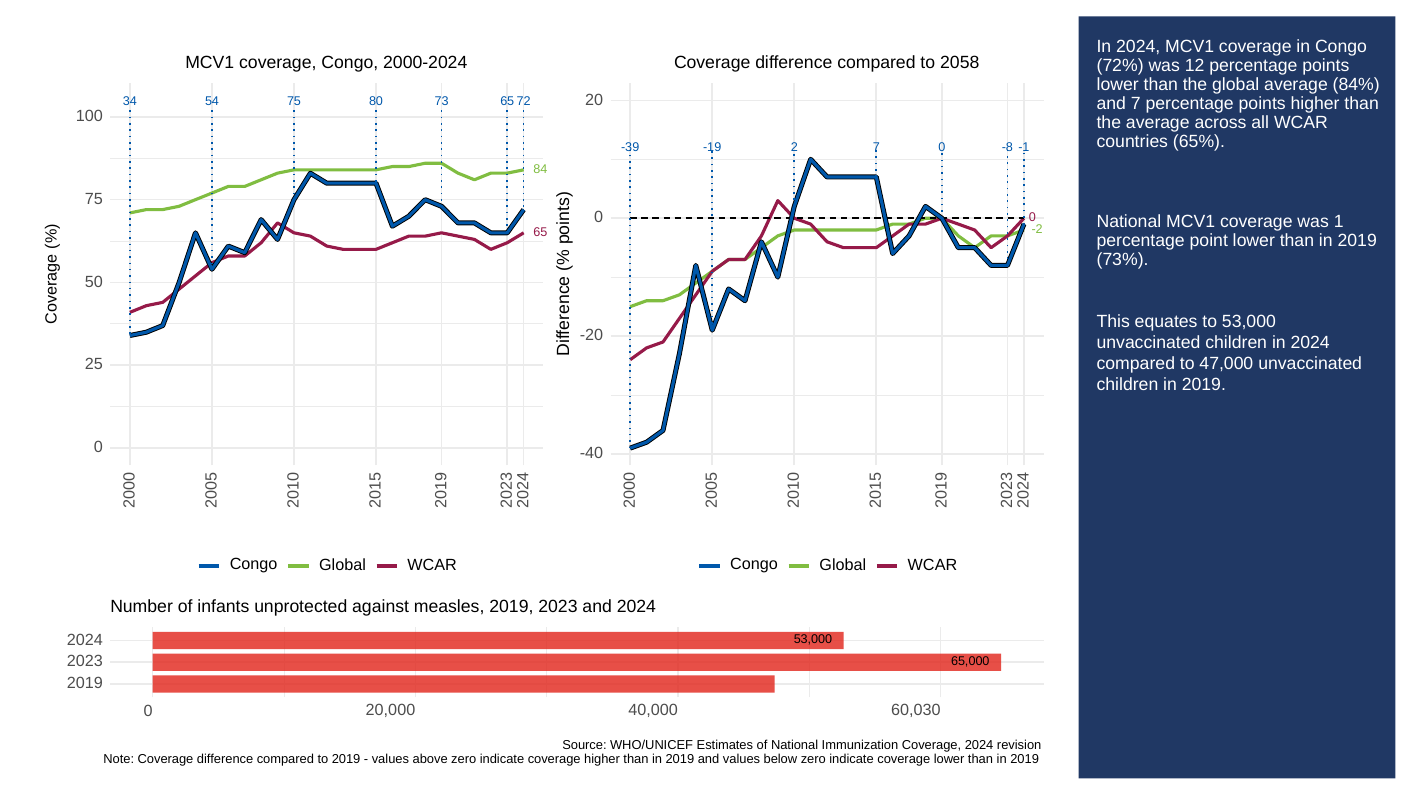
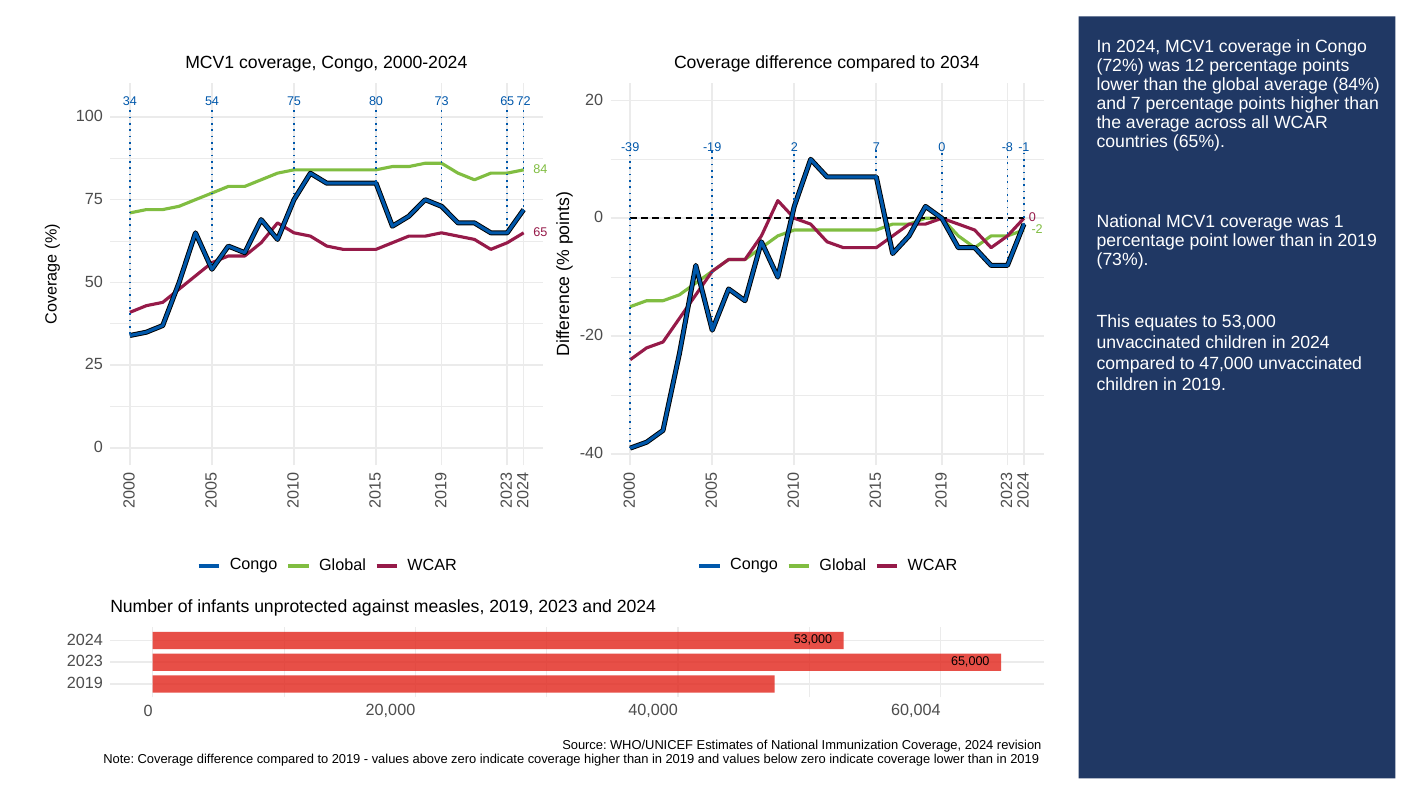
2058: 2058 -> 2034
60,030: 60,030 -> 60,004
